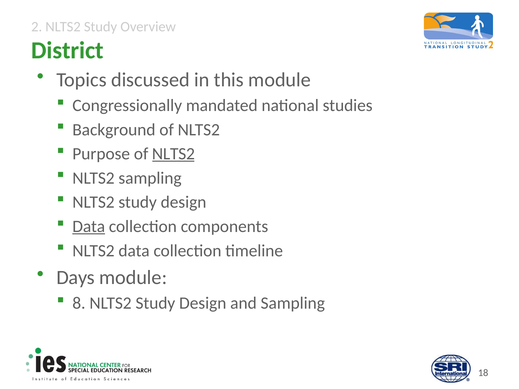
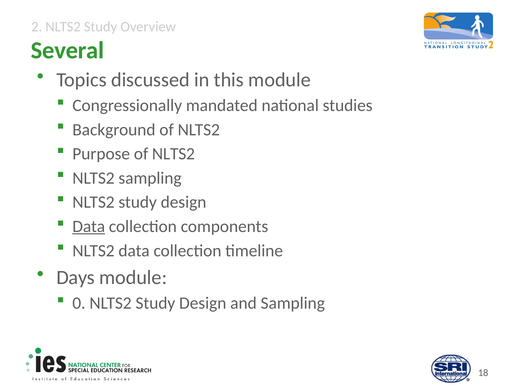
District: District -> Several
NLTS2 at (173, 154) underline: present -> none
8: 8 -> 0
